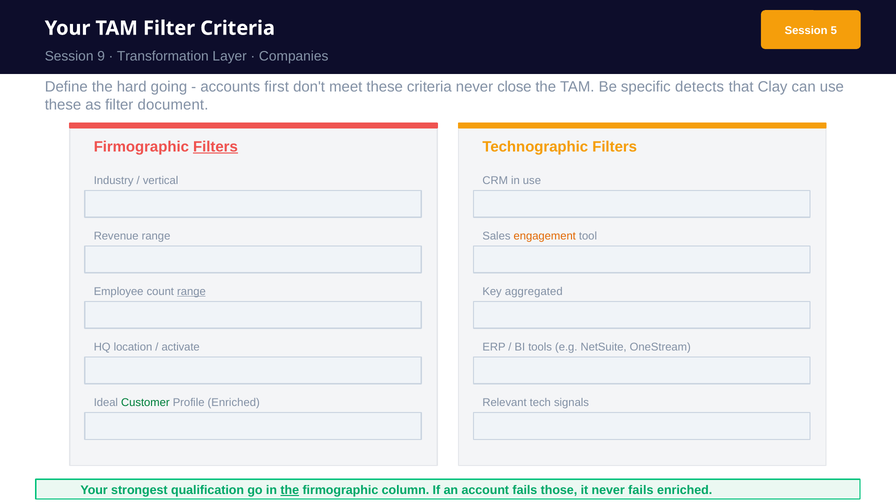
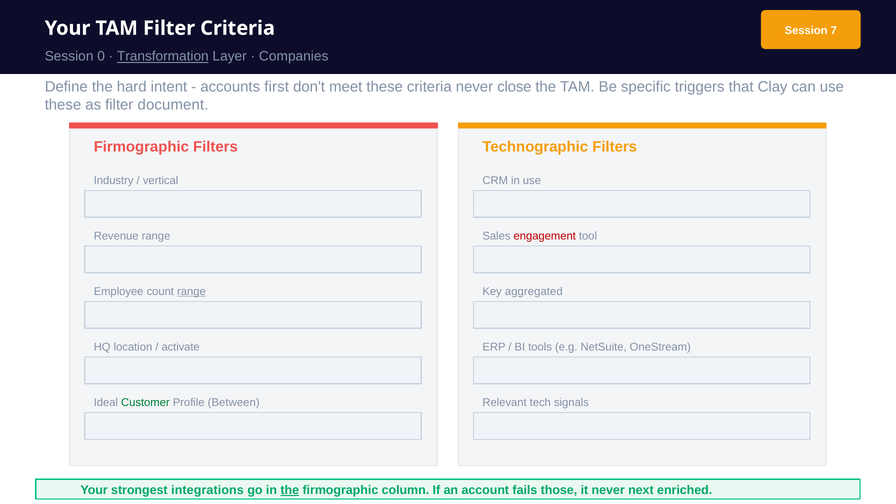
5: 5 -> 7
9: 9 -> 0
Transformation underline: none -> present
going: going -> intent
detects: detects -> triggers
Filters at (215, 147) underline: present -> none
engagement colour: orange -> red
Profile Enriched: Enriched -> Between
qualification: qualification -> integrations
never fails: fails -> next
